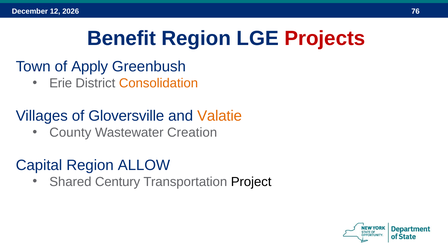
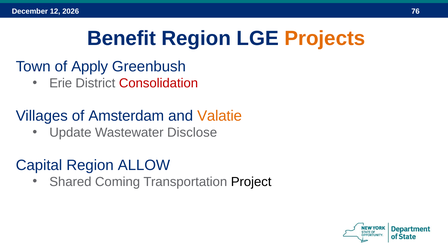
Projects colour: red -> orange
Consolidation colour: orange -> red
Gloversville: Gloversville -> Amsterdam
County: County -> Update
Creation: Creation -> Disclose
Century: Century -> Coming
